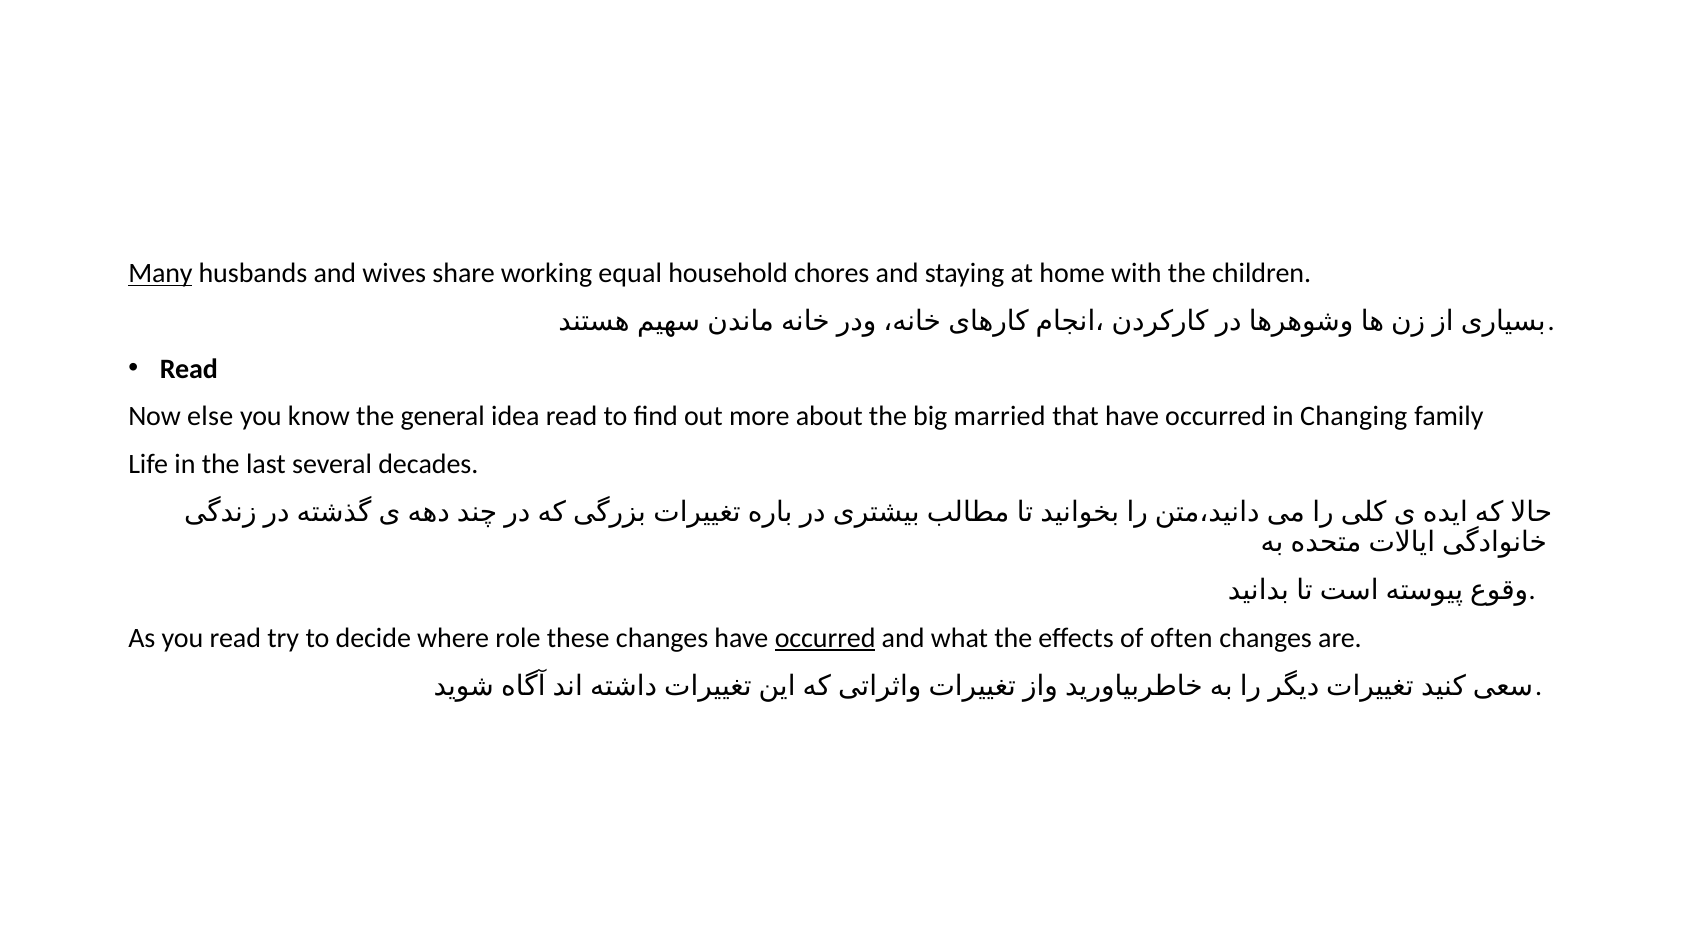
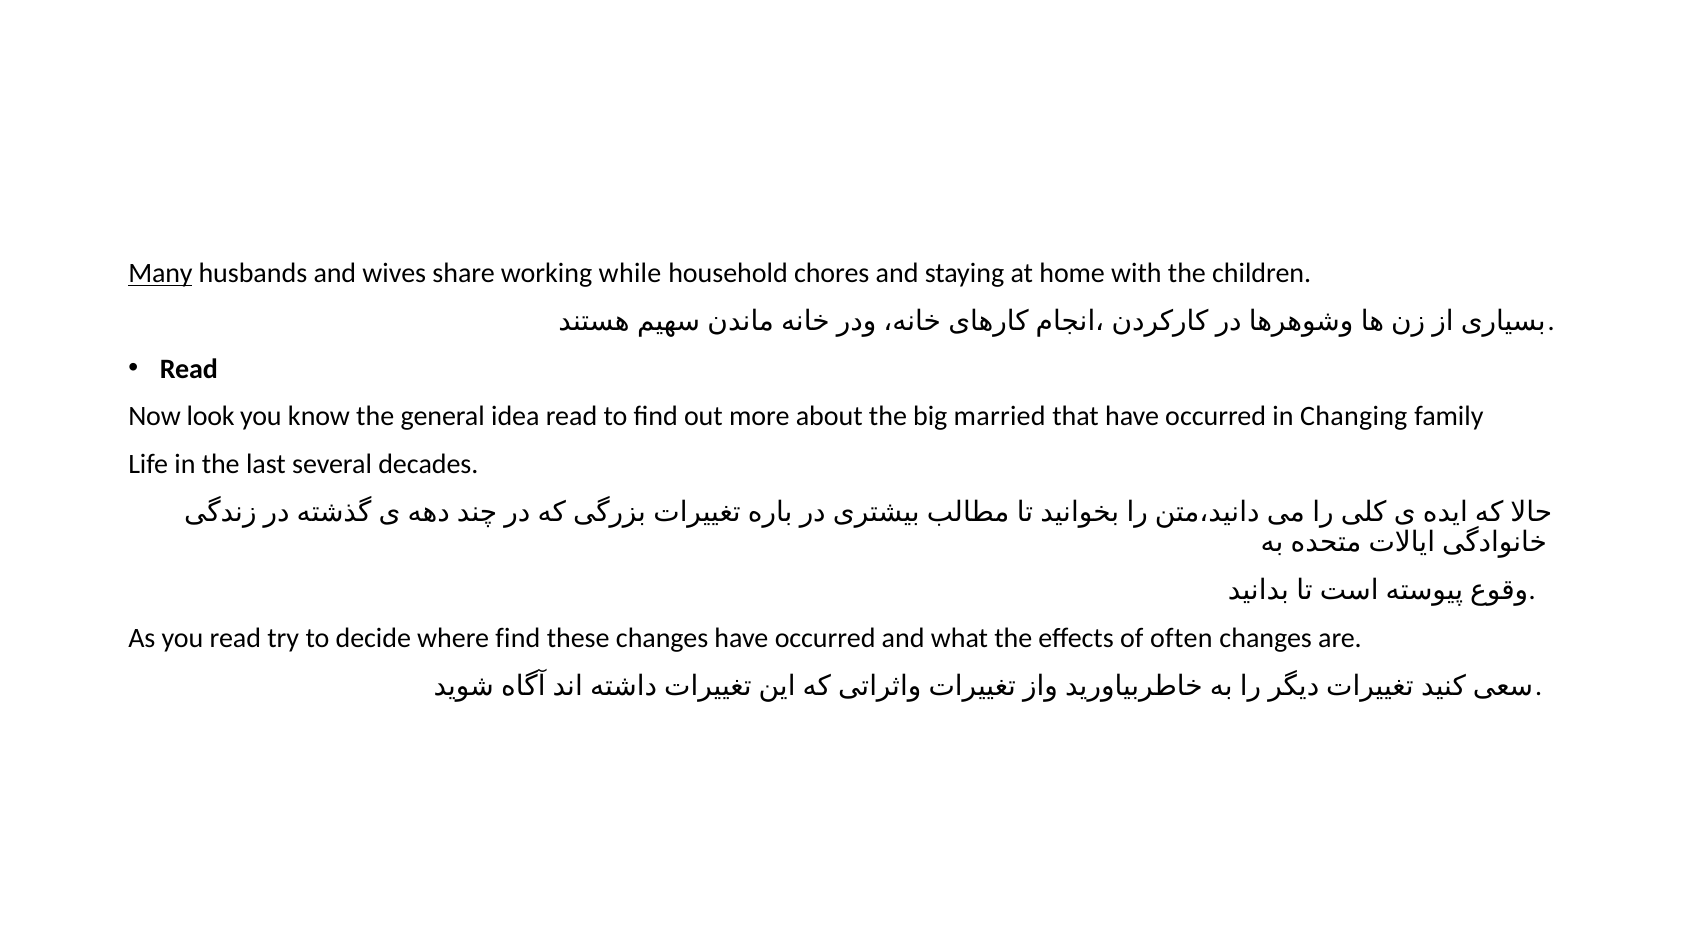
equal: equal -> while
else: else -> look
where role: role -> find
occurred at (825, 638) underline: present -> none
